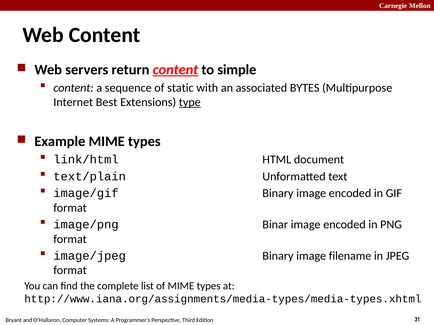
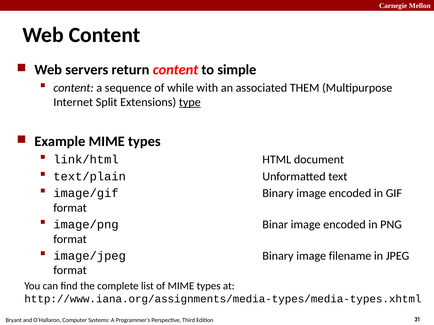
content at (176, 70) underline: present -> none
static: static -> while
BYTES: BYTES -> THEM
Best: Best -> Split
